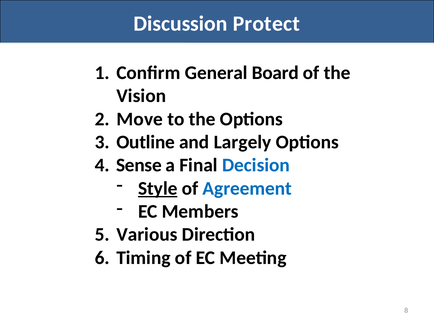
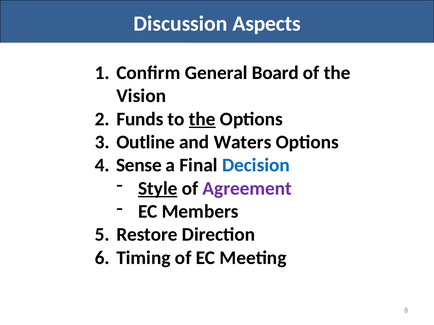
Protect: Protect -> Aspects
Move: Move -> Funds
the at (202, 119) underline: none -> present
Largely: Largely -> Waters
Agreement colour: blue -> purple
Various: Various -> Restore
